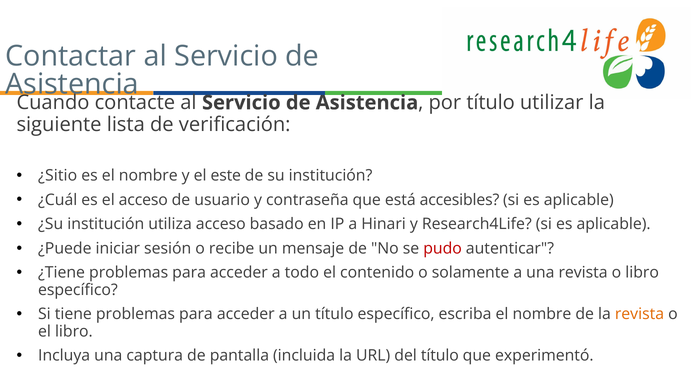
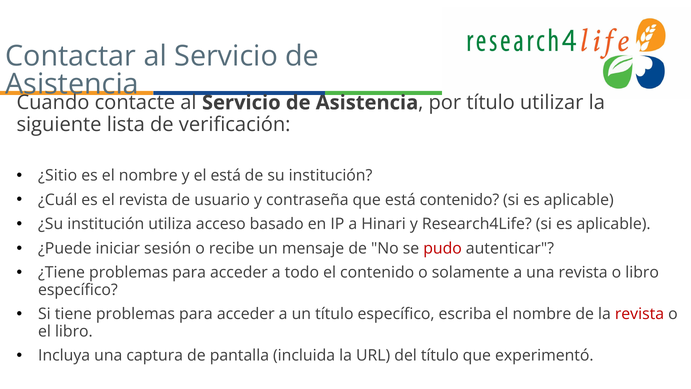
el este: este -> está
el acceso: acceso -> revista
está accesibles: accesibles -> contenido
revista at (639, 314) colour: orange -> red
